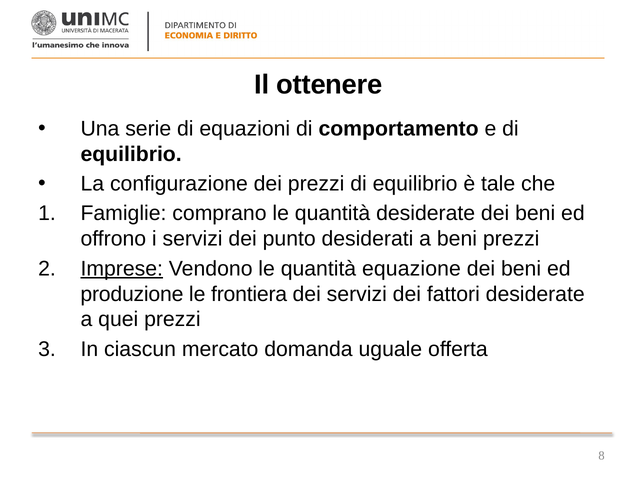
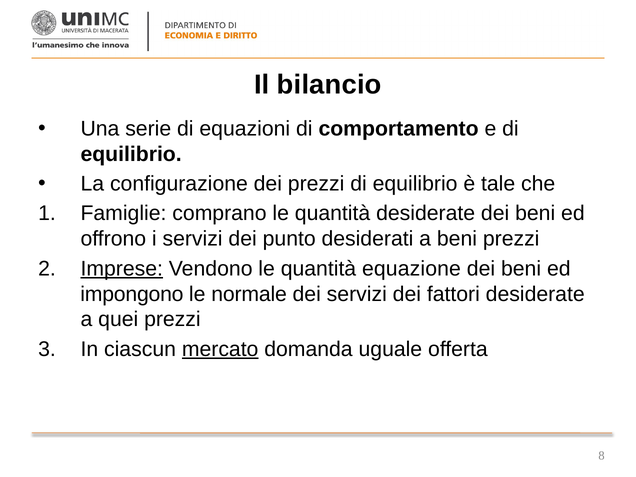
ottenere: ottenere -> bilancio
produzione: produzione -> impongono
frontiera: frontiera -> normale
mercato underline: none -> present
